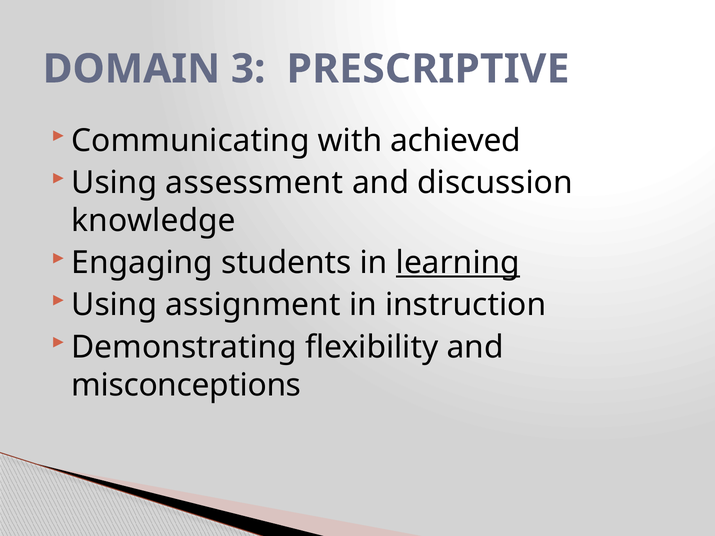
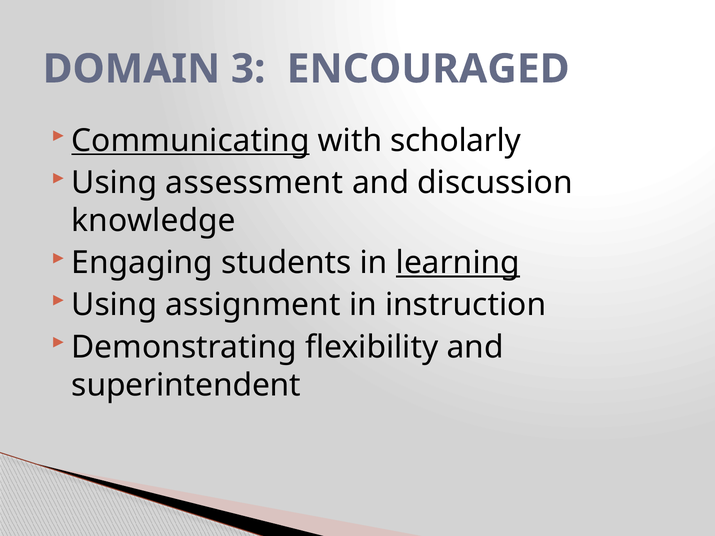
PRESCRIPTIVE: PRESCRIPTIVE -> ENCOURAGED
Communicating underline: none -> present
achieved: achieved -> scholarly
misconceptions: misconceptions -> superintendent
